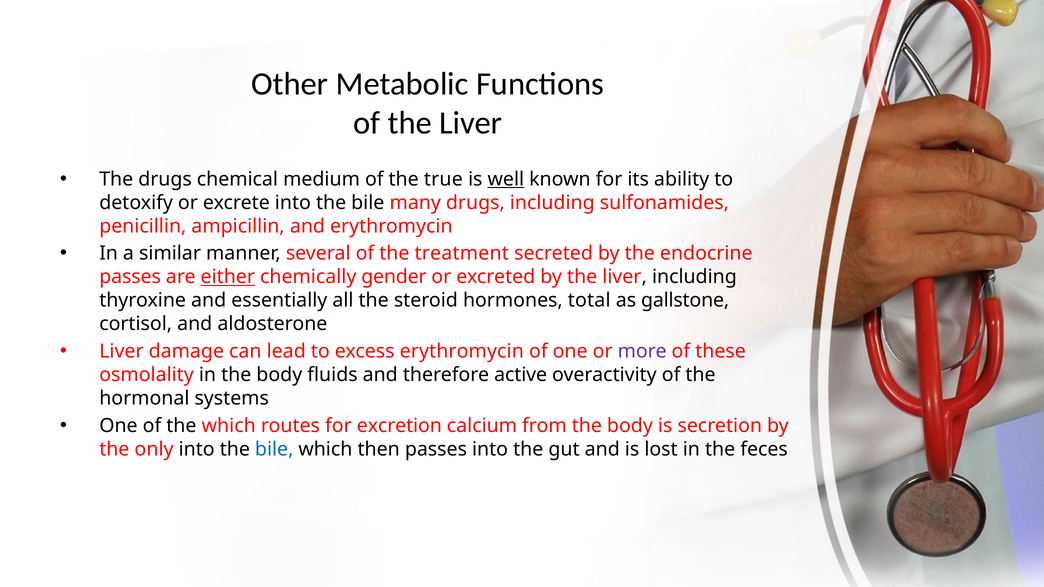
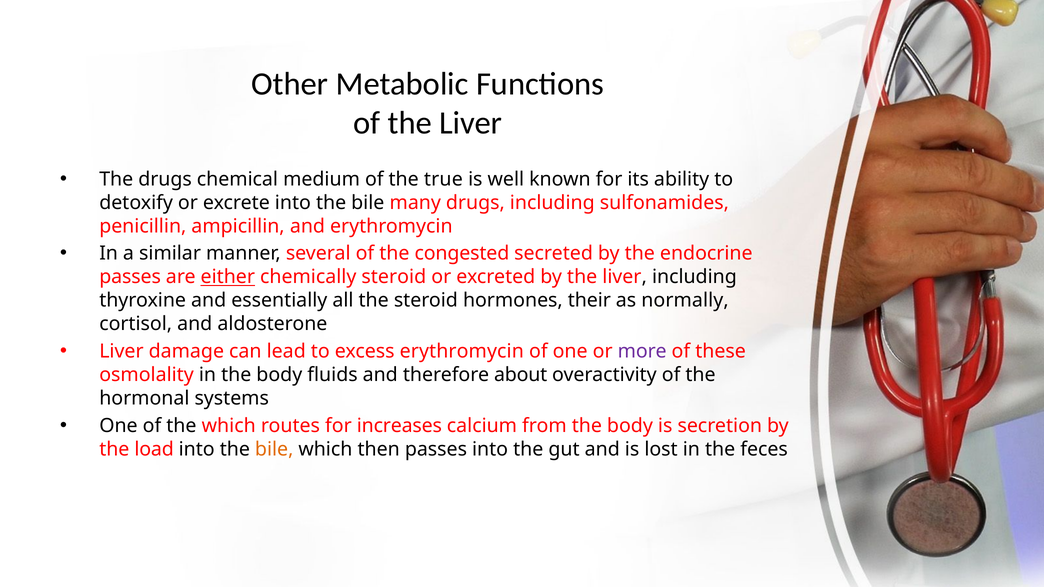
well underline: present -> none
treatment: treatment -> congested
chemically gender: gender -> steroid
total: total -> their
gallstone: gallstone -> normally
active: active -> about
excretion: excretion -> increases
only: only -> load
bile at (274, 449) colour: blue -> orange
